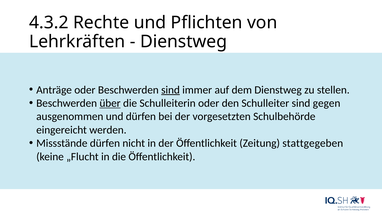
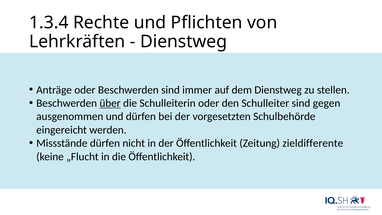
4.3.2: 4.3.2 -> 1.3.4
sind at (171, 90) underline: present -> none
stattgegeben: stattgegeben -> zieldifferente
